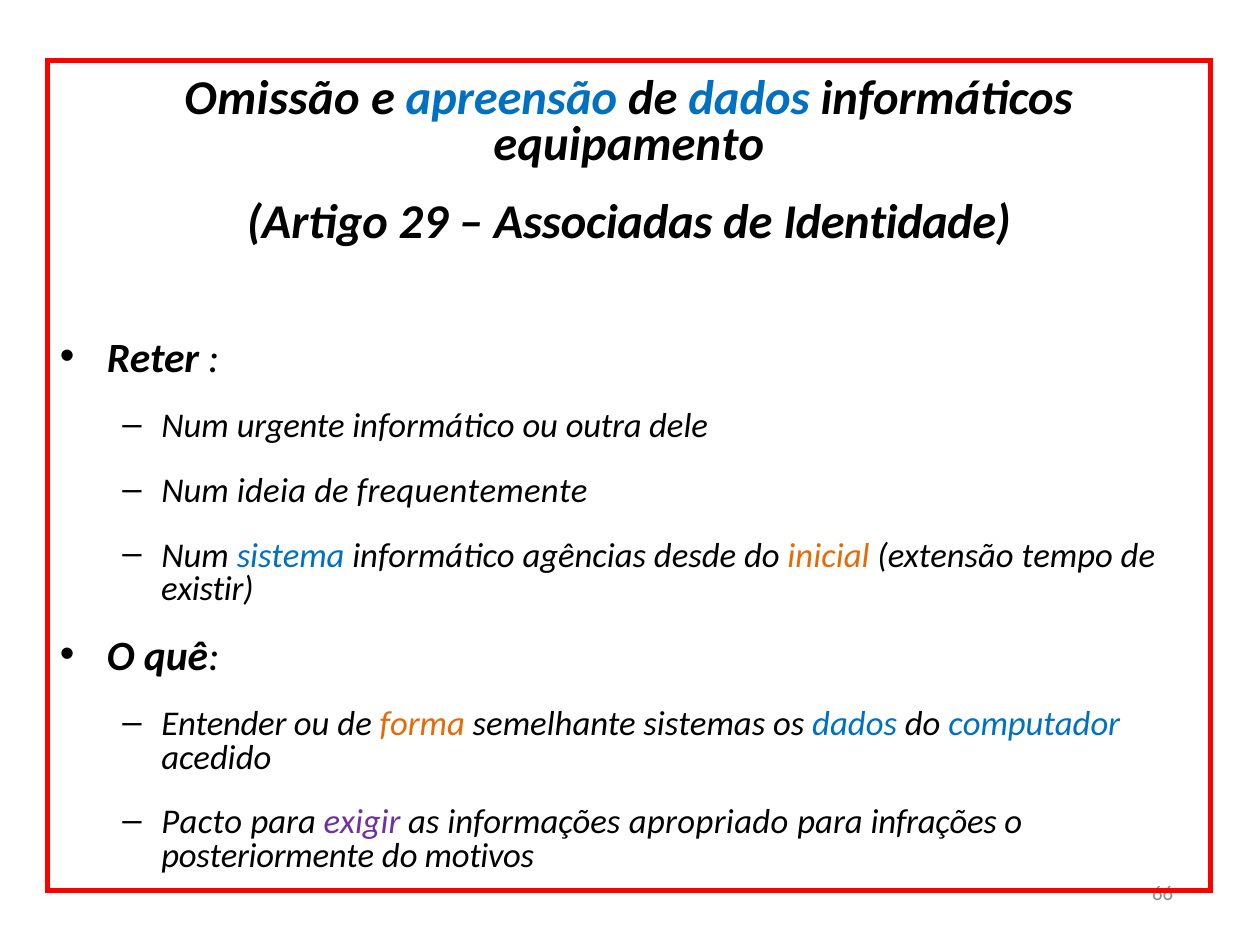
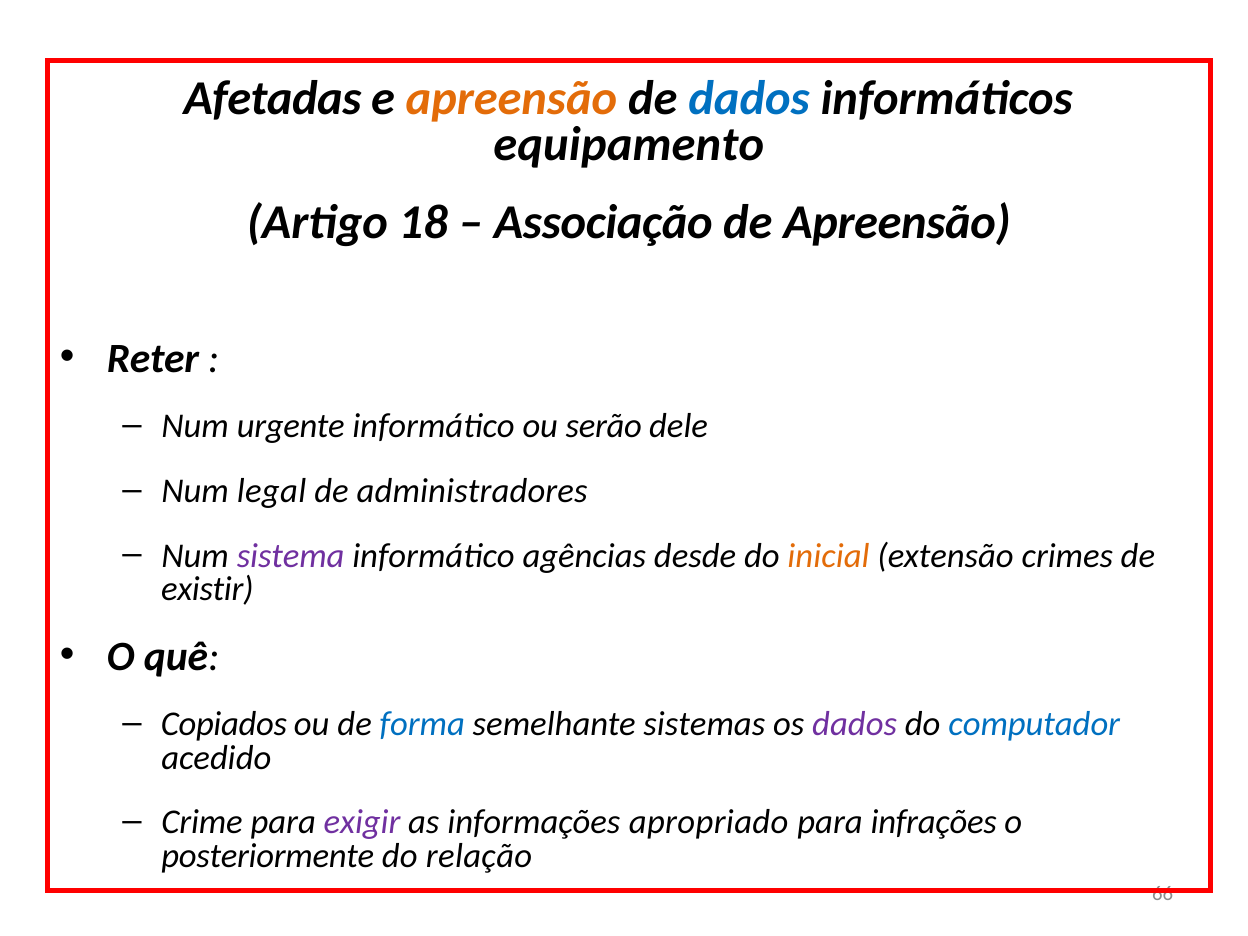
Omissão: Omissão -> Afetadas
apreensão at (511, 98) colour: blue -> orange
29: 29 -> 18
Associadas: Associadas -> Associação
de Identidade: Identidade -> Apreensão
outra: outra -> serão
ideia: ideia -> legal
frequentemente: frequentemente -> administradores
sistema colour: blue -> purple
tempo: tempo -> crimes
Entender: Entender -> Copiados
forma colour: orange -> blue
dados at (855, 725) colour: blue -> purple
Pacto: Pacto -> Crime
motivos: motivos -> relação
